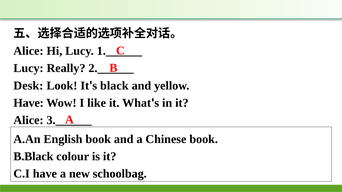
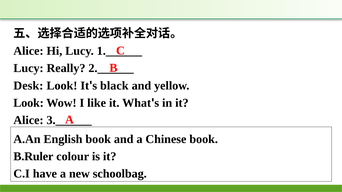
Have at (29, 103): Have -> Look
B.Black: B.Black -> B.Ruler
